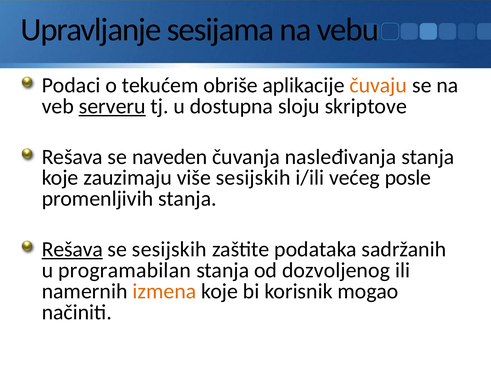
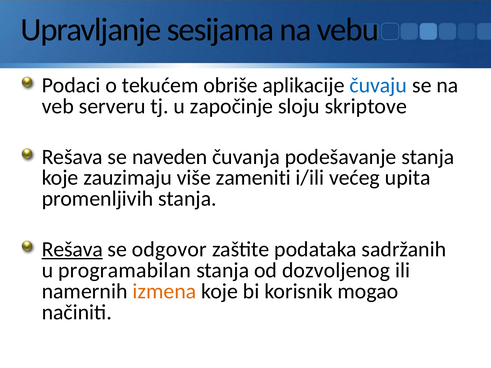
čuvaju colour: orange -> blue
serveru underline: present -> none
dostupna: dostupna -> započinje
nasleđivanja: nasleđivanja -> podešavanje
više sesijskih: sesijskih -> zameniti
posle: posle -> upita
se sesijskih: sesijskih -> odgovor
